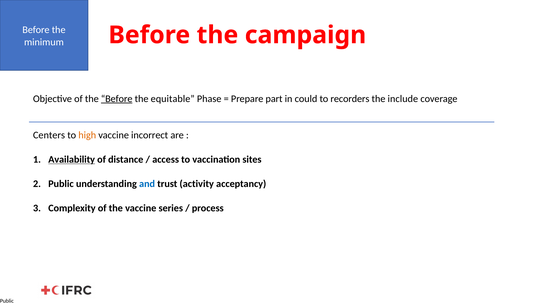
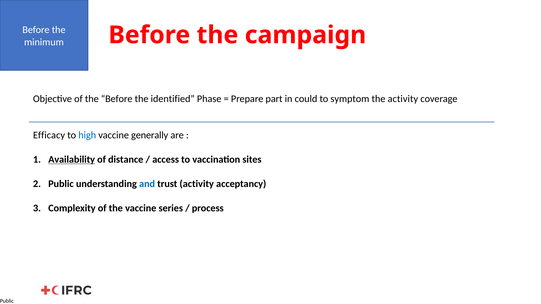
Before at (117, 99) underline: present -> none
equitable: equitable -> identified
recorders: recorders -> symptom
the include: include -> activity
Centers: Centers -> Efficacy
high colour: orange -> blue
incorrect: incorrect -> generally
